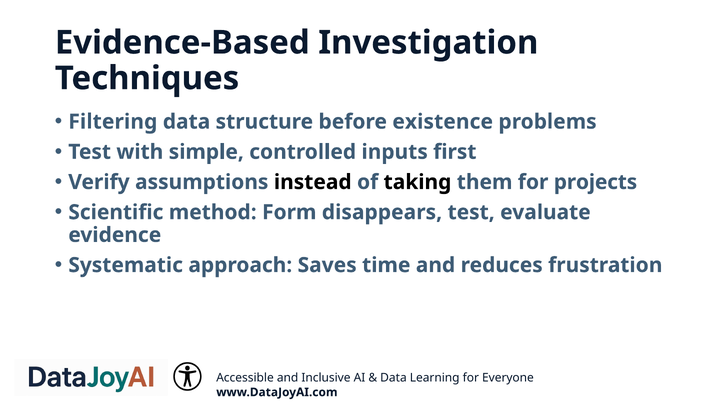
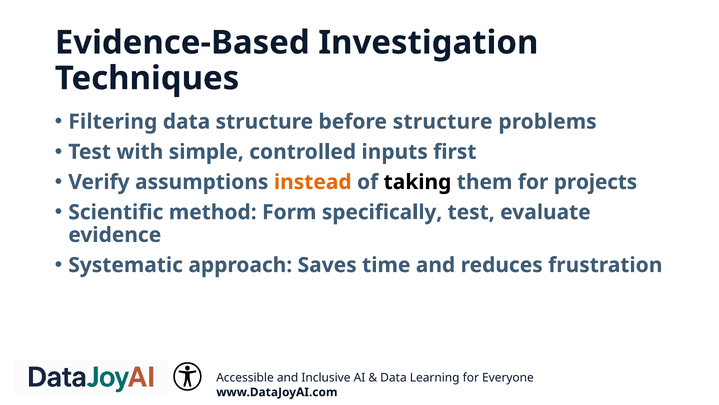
before existence: existence -> structure
instead colour: black -> orange
disappears: disappears -> specifically
